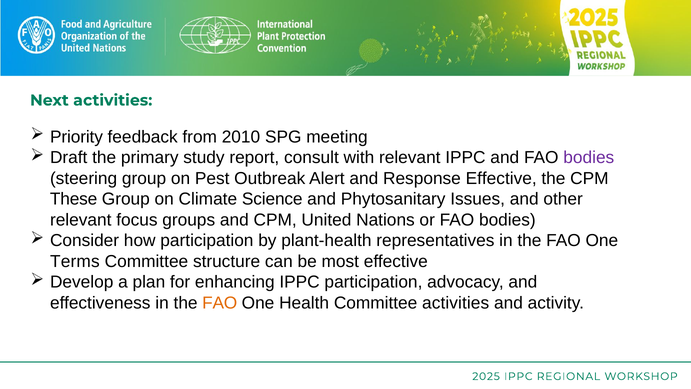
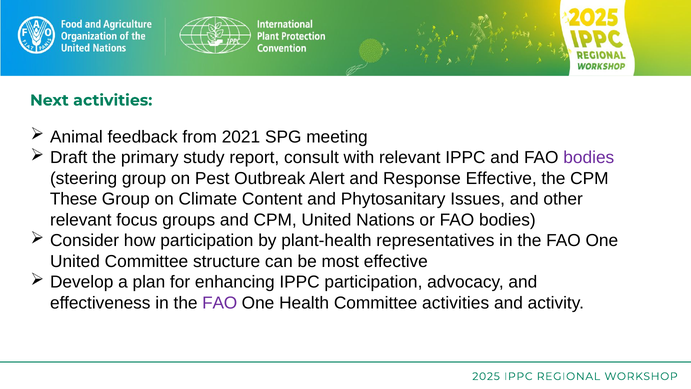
Priority: Priority -> Animal
2010: 2010 -> 2021
Science: Science -> Content
Terms at (75, 261): Terms -> United
FAO at (220, 303) colour: orange -> purple
